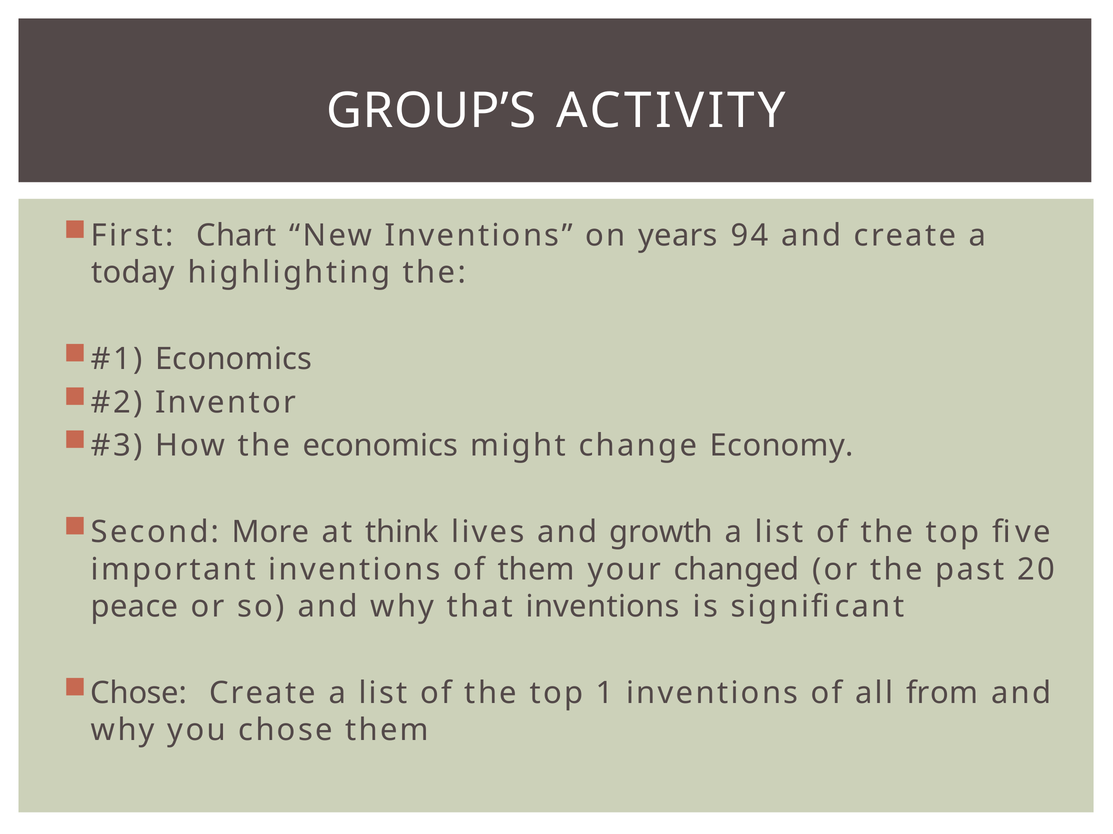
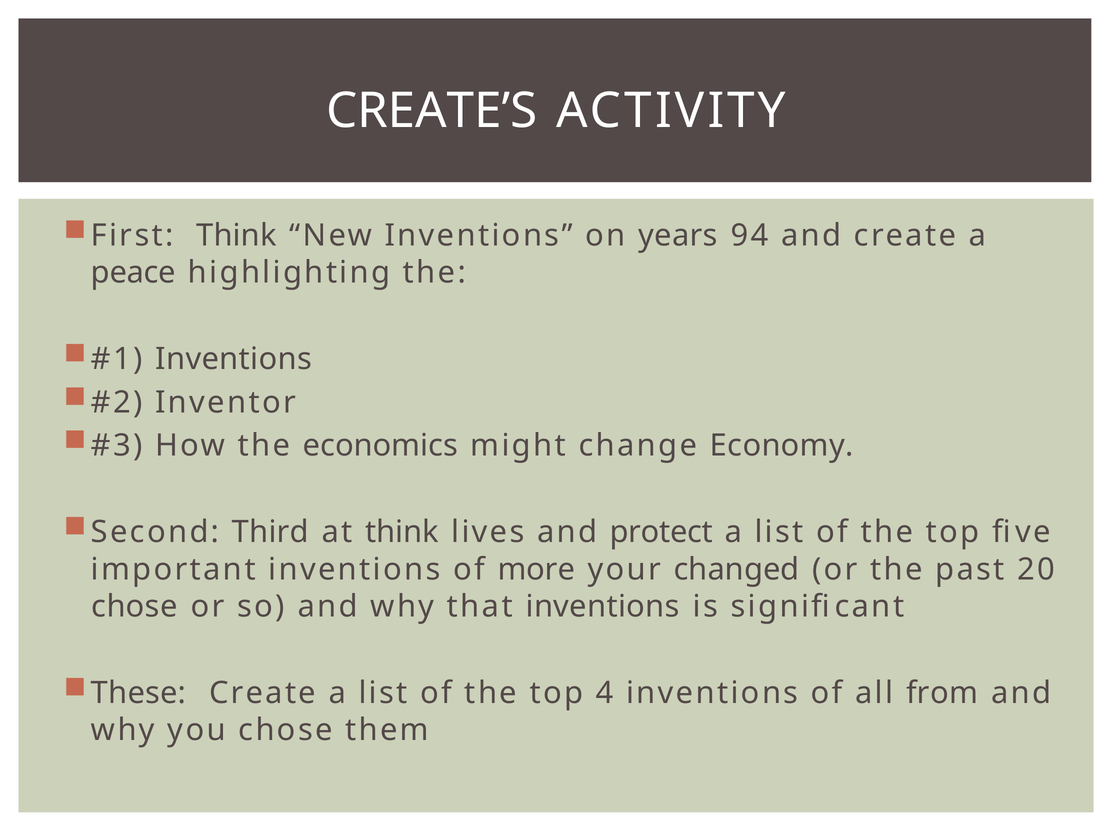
GROUP’S: GROUP’S -> CREATE’S
First Chart: Chart -> Think
today: today -> peace
Economics at (234, 359): Economics -> Inventions
More: More -> Third
growth: growth -> protect
of them: them -> more
peace at (134, 607): peace -> chose
Chose at (139, 694): Chose -> These
1: 1 -> 4
